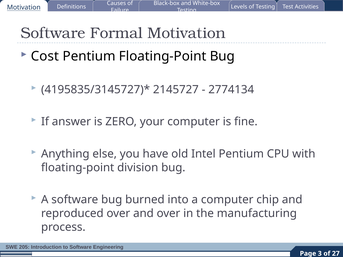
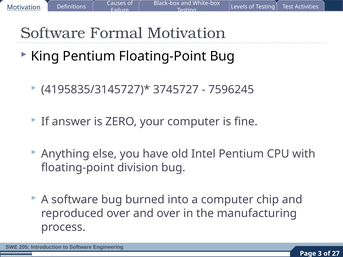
Cost: Cost -> King
2145727: 2145727 -> 3745727
2774134: 2774134 -> 7596245
